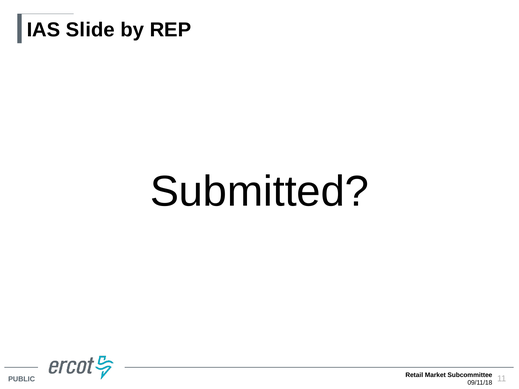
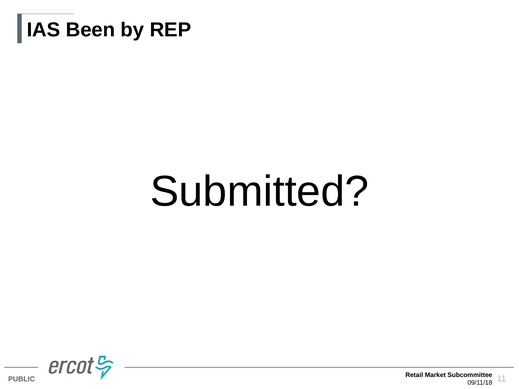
Slide: Slide -> Been
